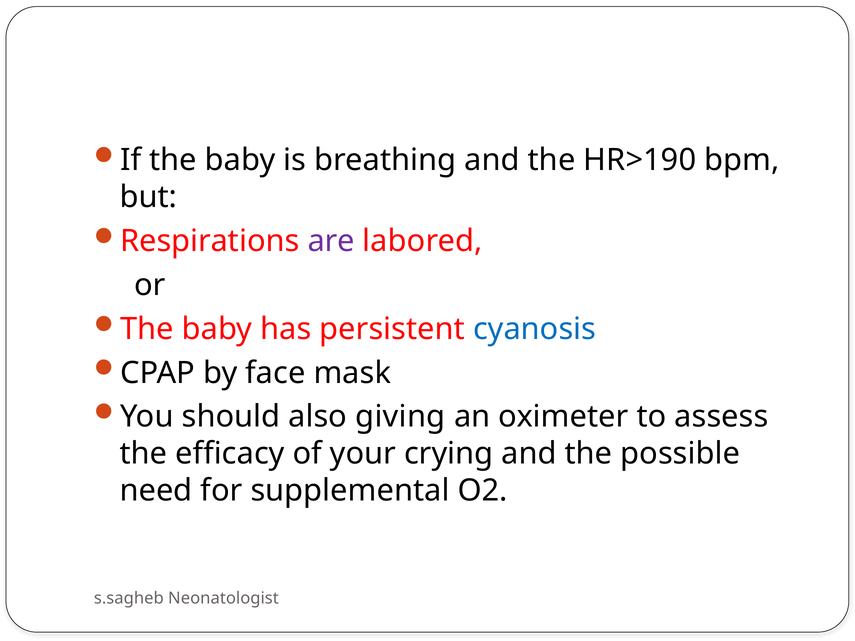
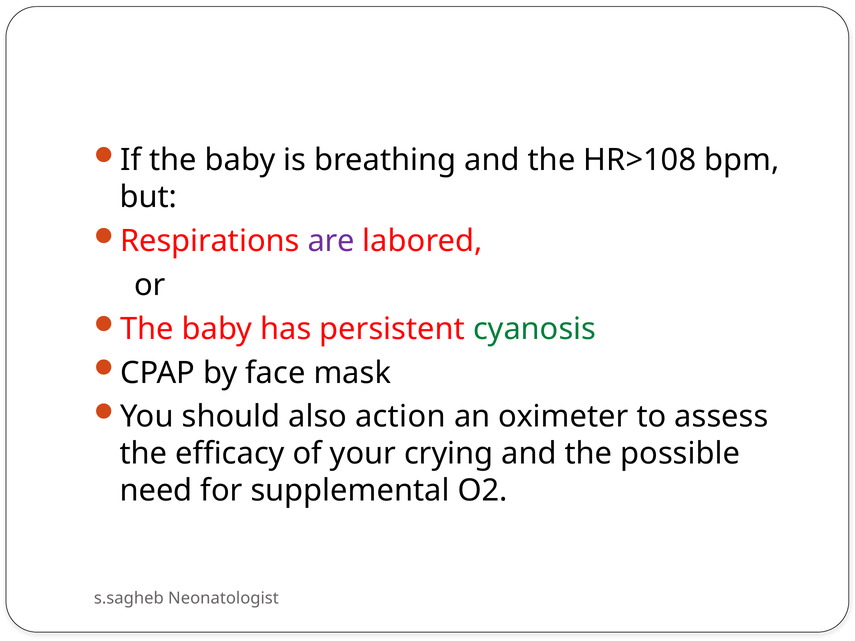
HR>190: HR>190 -> HR>108
cyanosis colour: blue -> green
giving: giving -> action
